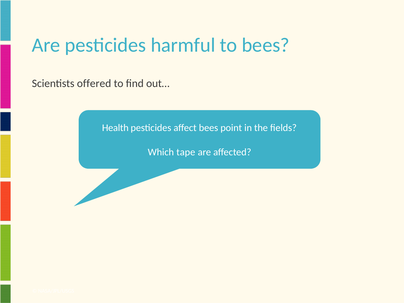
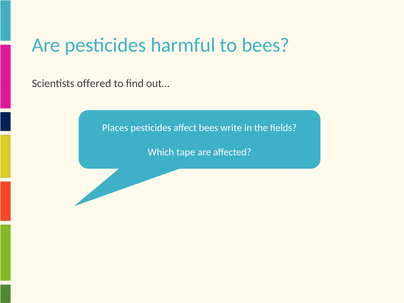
Health: Health -> Places
point: point -> write
